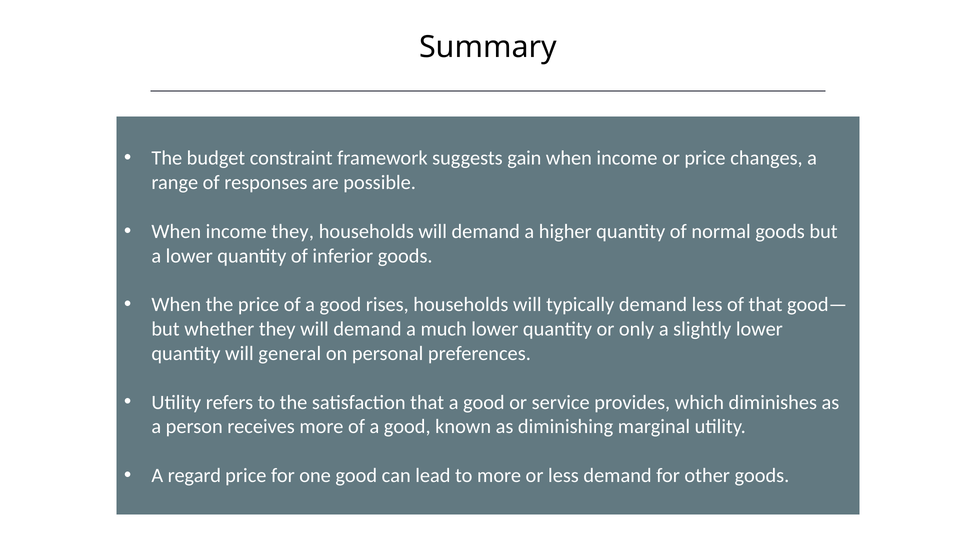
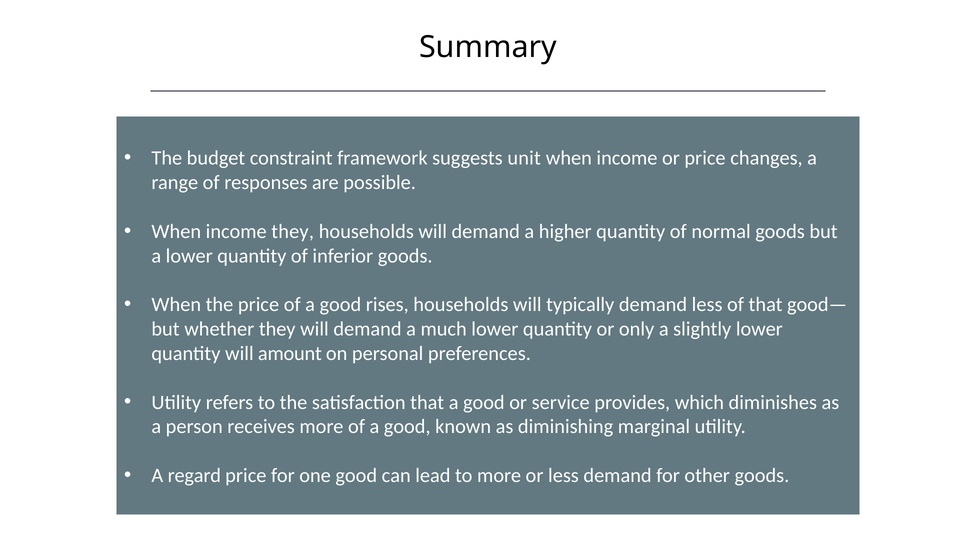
gain: gain -> unit
general: general -> amount
